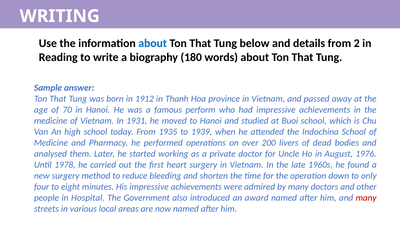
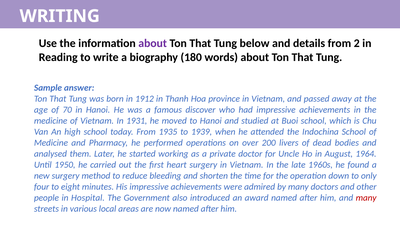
about at (153, 43) colour: blue -> purple
perform: perform -> discover
1976: 1976 -> 1964
1978: 1978 -> 1950
